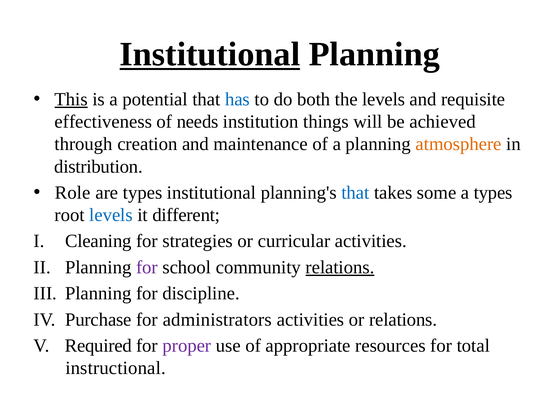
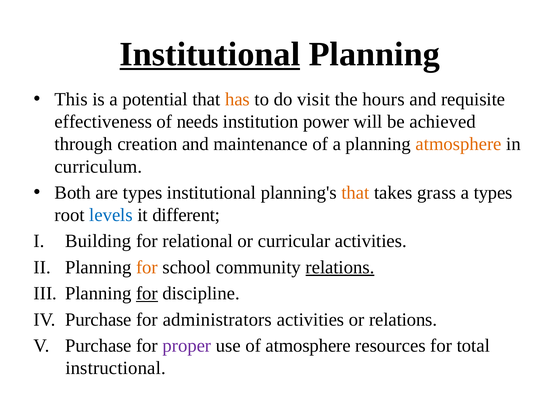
This underline: present -> none
has colour: blue -> orange
both: both -> visit
the levels: levels -> hours
things: things -> power
distribution: distribution -> curriculum
Role: Role -> Both
that at (355, 193) colour: blue -> orange
some: some -> grass
Cleaning: Cleaning -> Building
strategies: strategies -> relational
for at (147, 267) colour: purple -> orange
for at (147, 293) underline: none -> present
Required at (98, 346): Required -> Purchase
of appropriate: appropriate -> atmosphere
